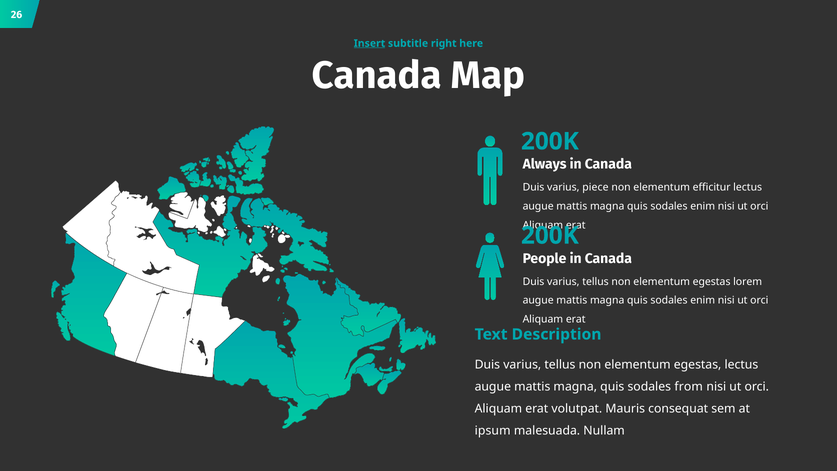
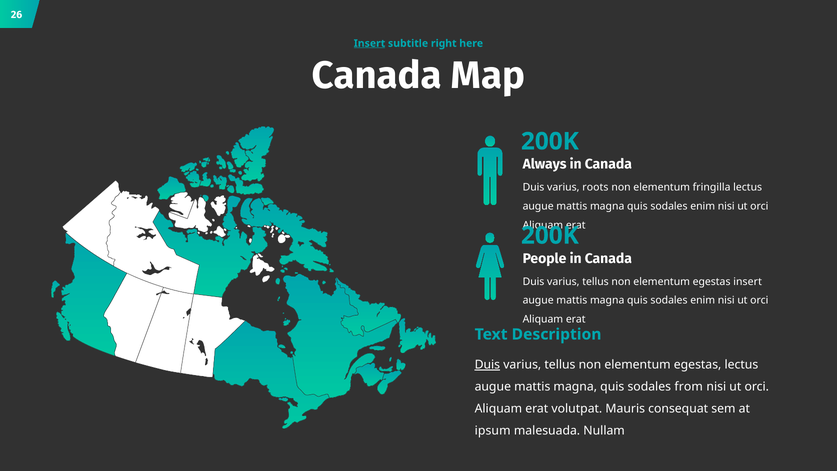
piece: piece -> roots
efficitur: efficitur -> fringilla
egestas lorem: lorem -> insert
Duis at (487, 365) underline: none -> present
